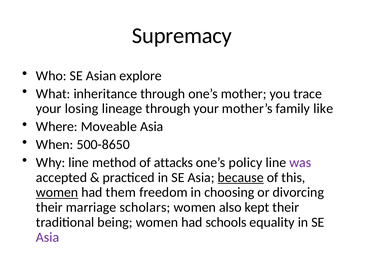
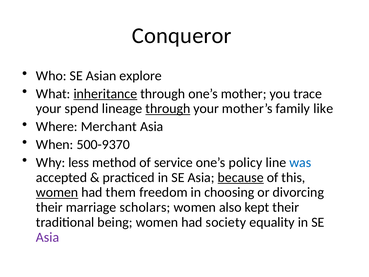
Supremacy: Supremacy -> Conqueror
inheritance underline: none -> present
losing: losing -> spend
through at (168, 109) underline: none -> present
Moveable: Moveable -> Merchant
500-8650: 500-8650 -> 500-9370
Why line: line -> less
attacks: attacks -> service
was colour: purple -> blue
schools: schools -> society
